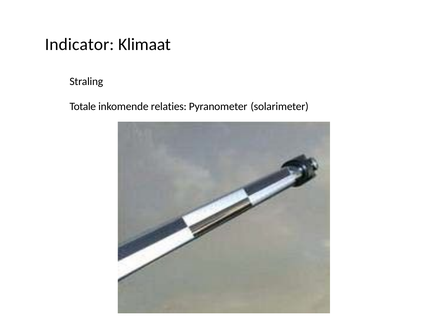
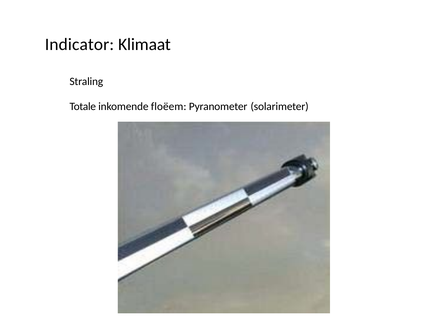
relaties: relaties -> floëem
